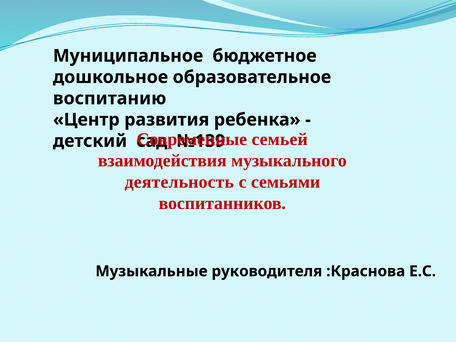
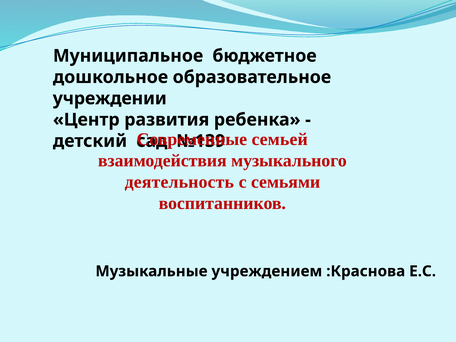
воспитанию: воспитанию -> учреждении
руководителя: руководителя -> учреждением
